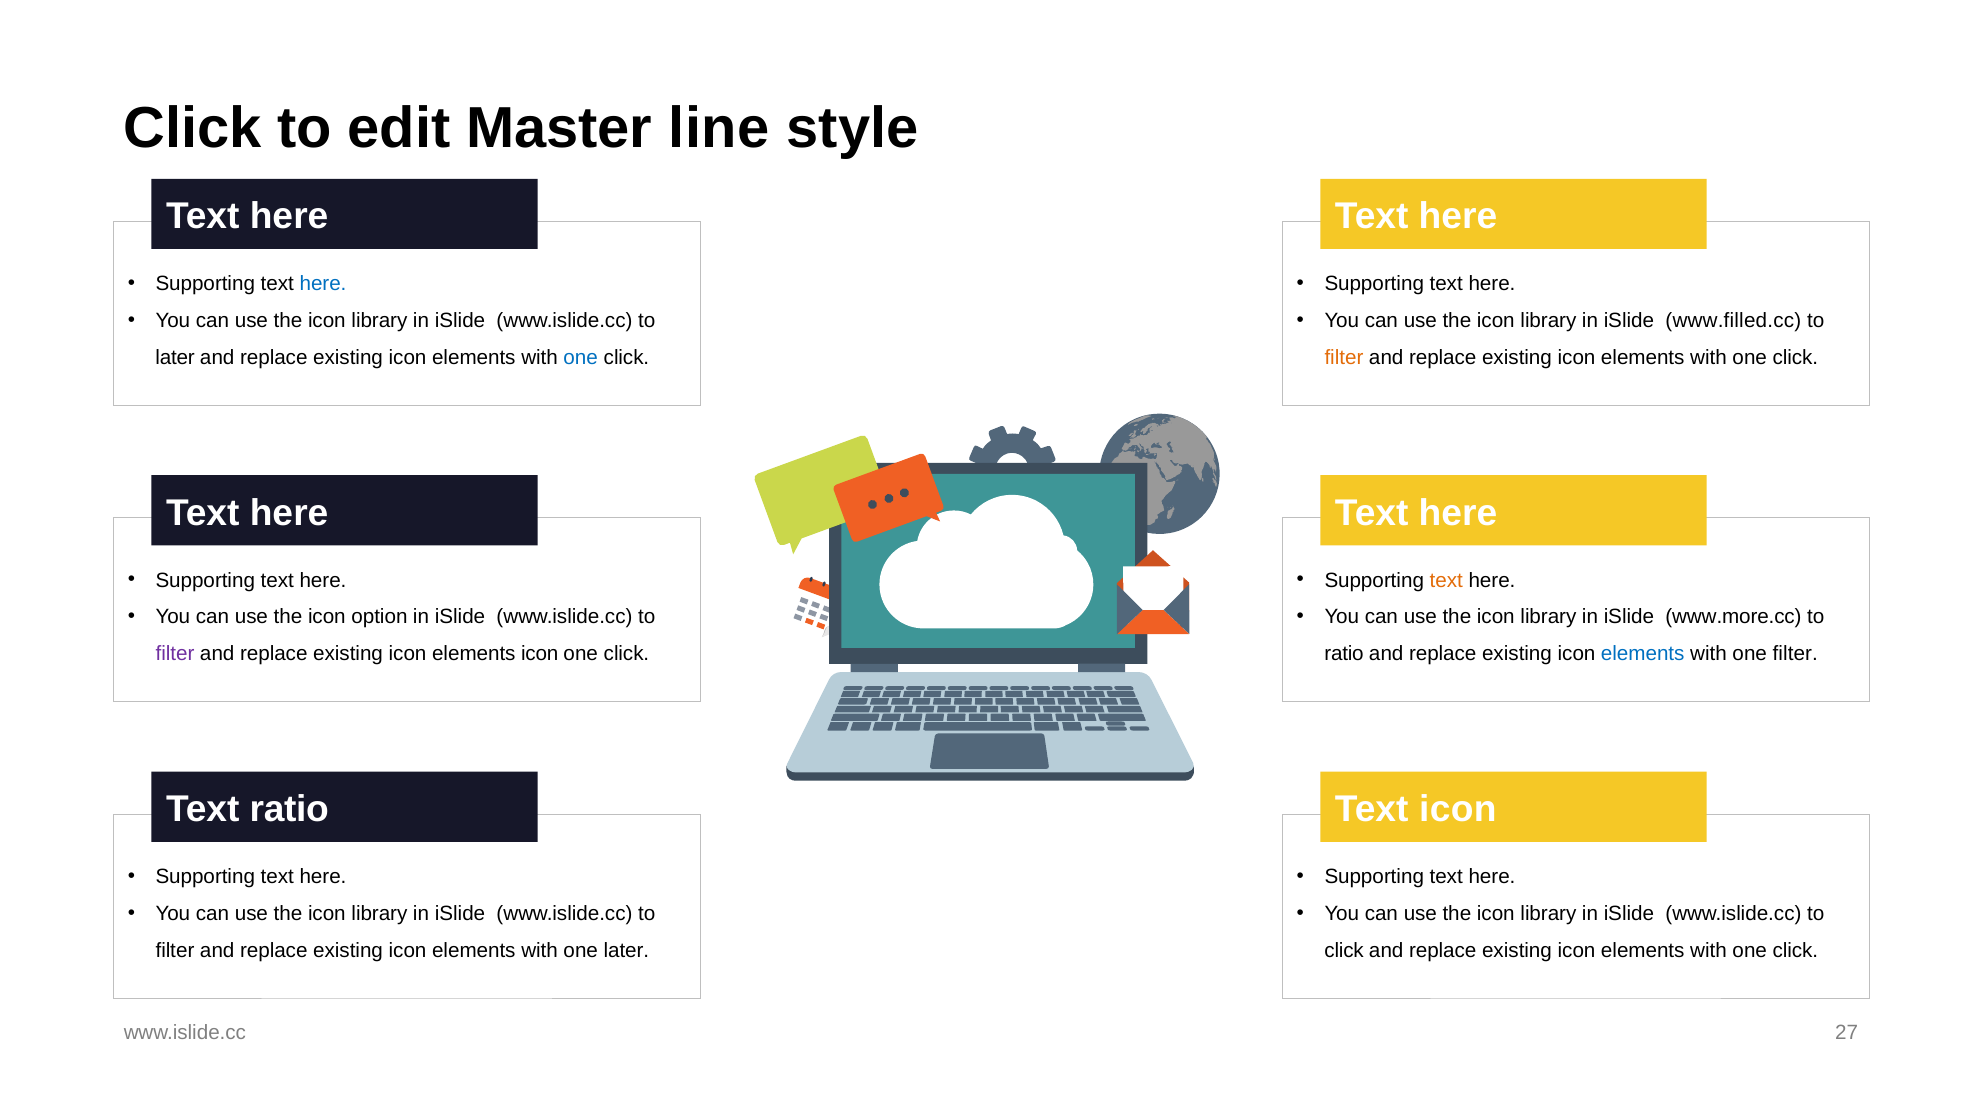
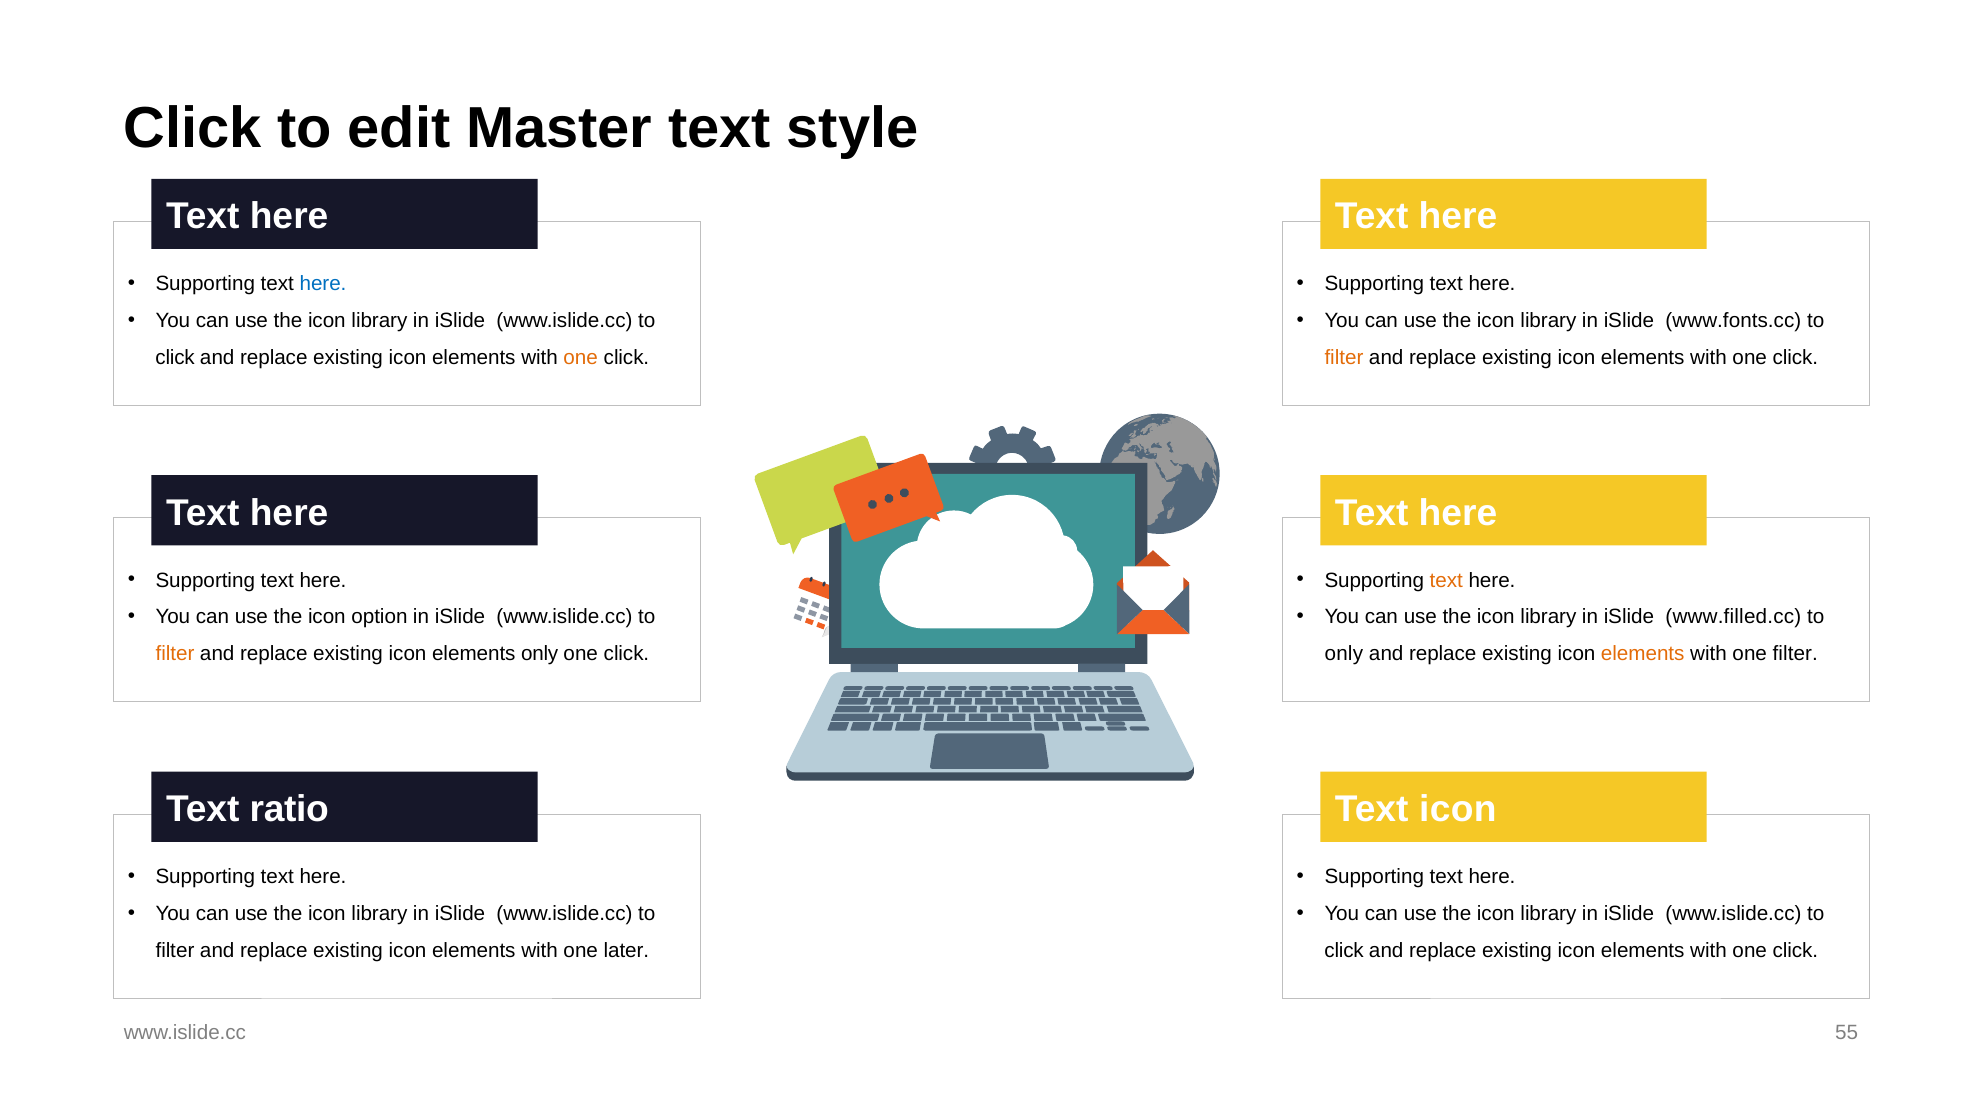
Master line: line -> text
www.filled.cc: www.filled.cc -> www.fonts.cc
later at (175, 358): later -> click
one at (581, 358) colour: blue -> orange
www.more.cc: www.more.cc -> www.filled.cc
filter at (175, 654) colour: purple -> orange
elements icon: icon -> only
ratio at (1344, 654): ratio -> only
elements at (1643, 654) colour: blue -> orange
27: 27 -> 55
